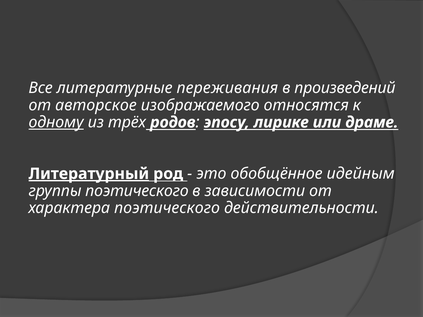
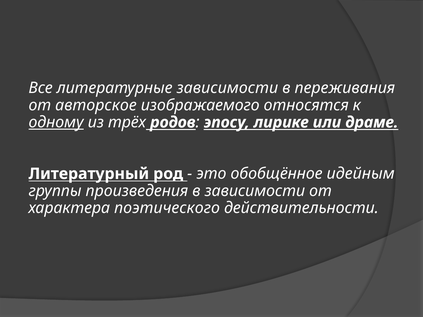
литературные переживания: переживания -> зависимости
произведений: произведений -> переживания
Литературный underline: present -> none
группы поэтического: поэтического -> произведения
